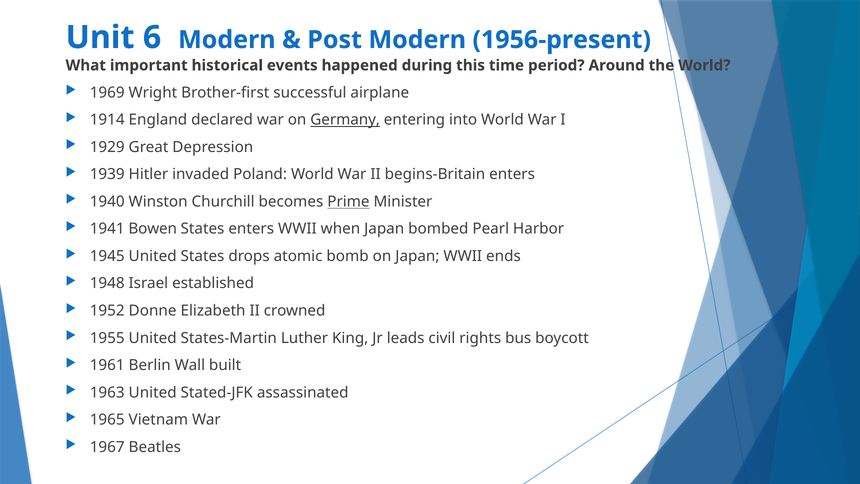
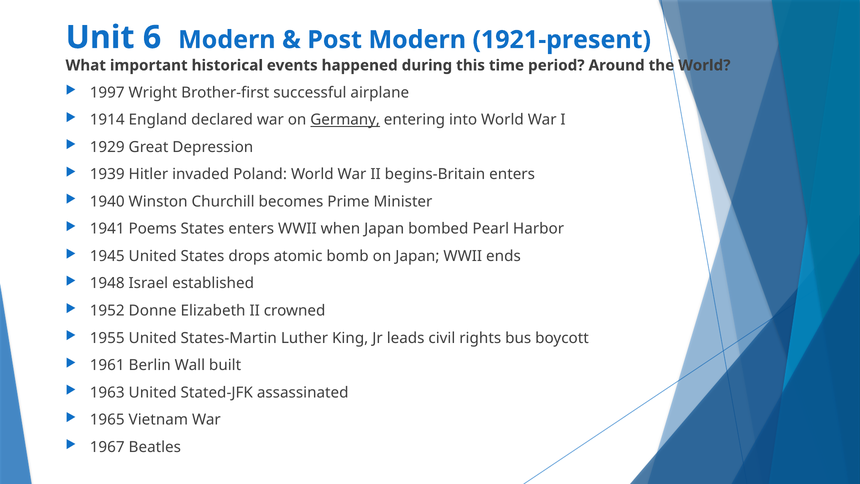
1956-present: 1956-present -> 1921-present
1969: 1969 -> 1997
Prime underline: present -> none
Bowen: Bowen -> Poems
